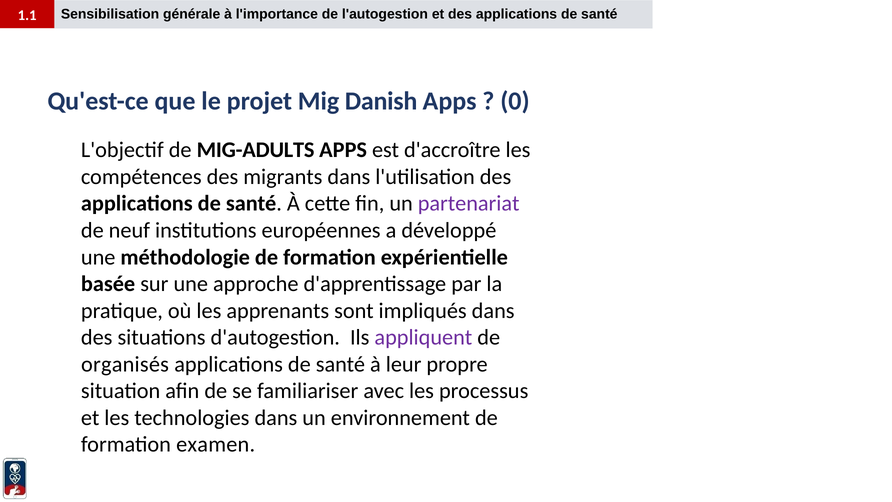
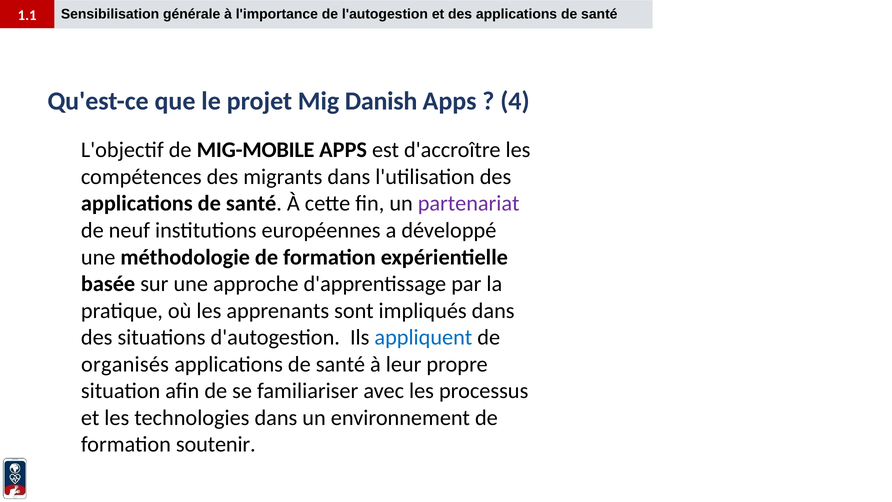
0: 0 -> 4
MIG-ADULTS: MIG-ADULTS -> MIG-MOBILE
appliquent colour: purple -> blue
examen: examen -> soutenir
